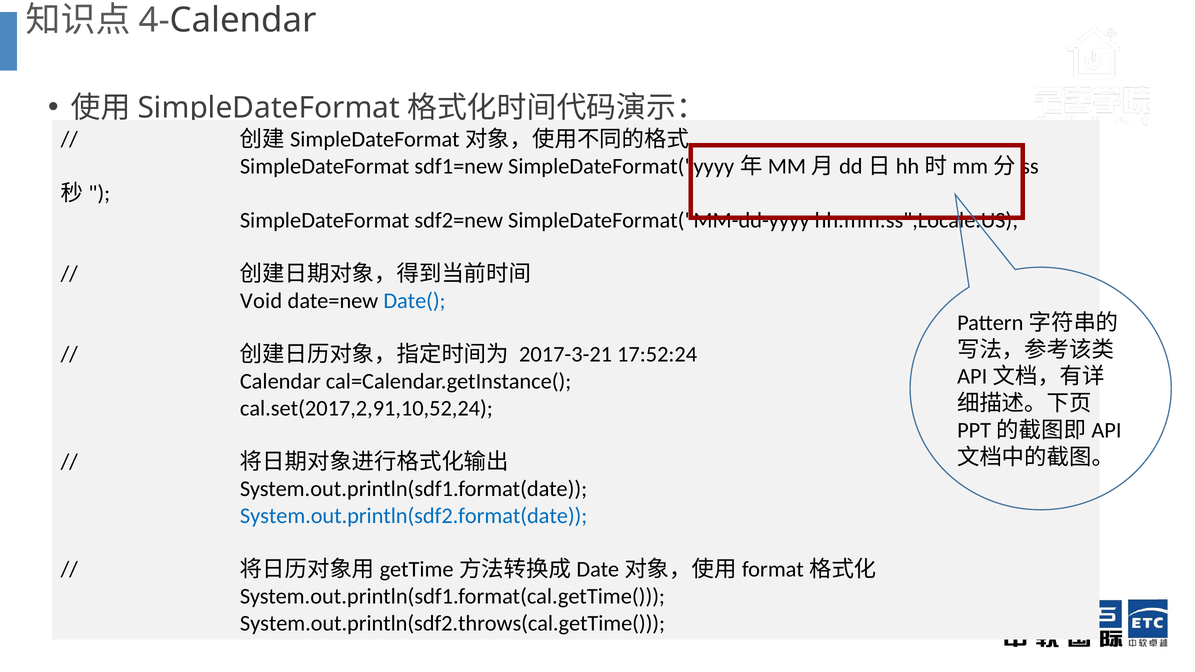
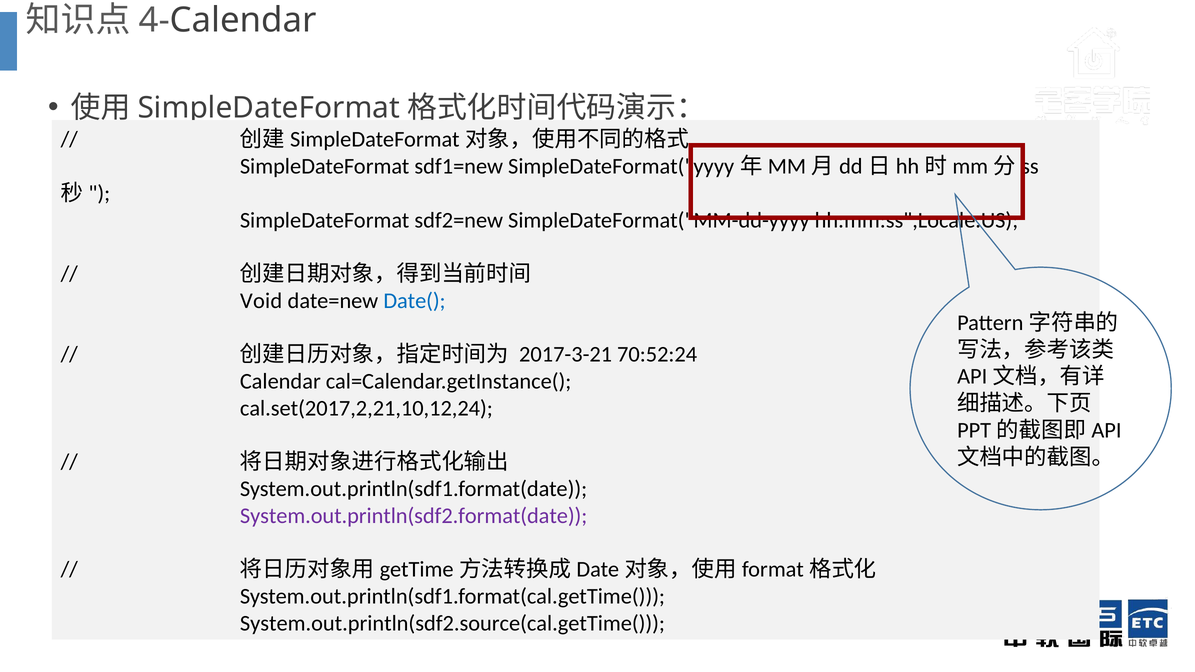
17:52:24: 17:52:24 -> 70:52:24
cal.set(2017,2,91,10,52,24: cal.set(2017,2,91,10,52,24 -> cal.set(2017,2,21,10,12,24
System.out.println(sdf2.format(date colour: blue -> purple
System.out.println(sdf2.throws(cal.getTime(: System.out.println(sdf2.throws(cal.getTime( -> System.out.println(sdf2.source(cal.getTime(
